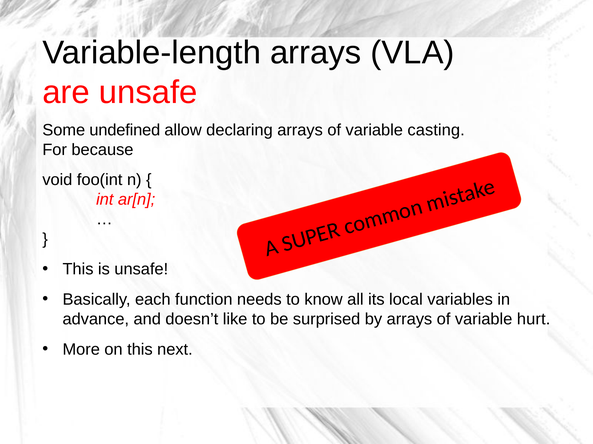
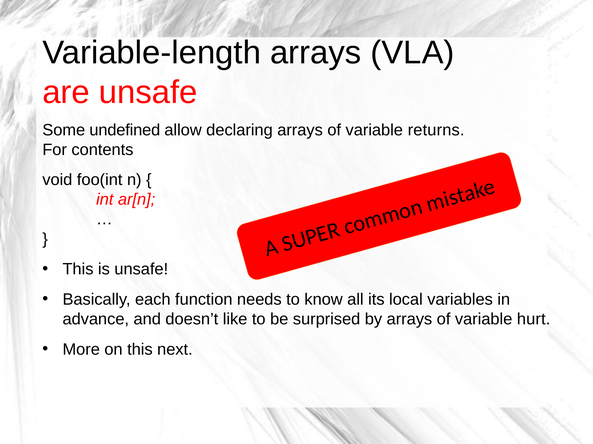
casting: casting -> returns
because: because -> contents
